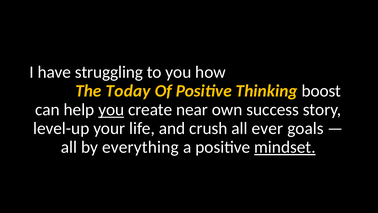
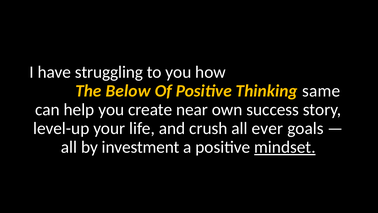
Today: Today -> Below
boost: boost -> same
you at (111, 110) underline: present -> none
everything: everything -> investment
